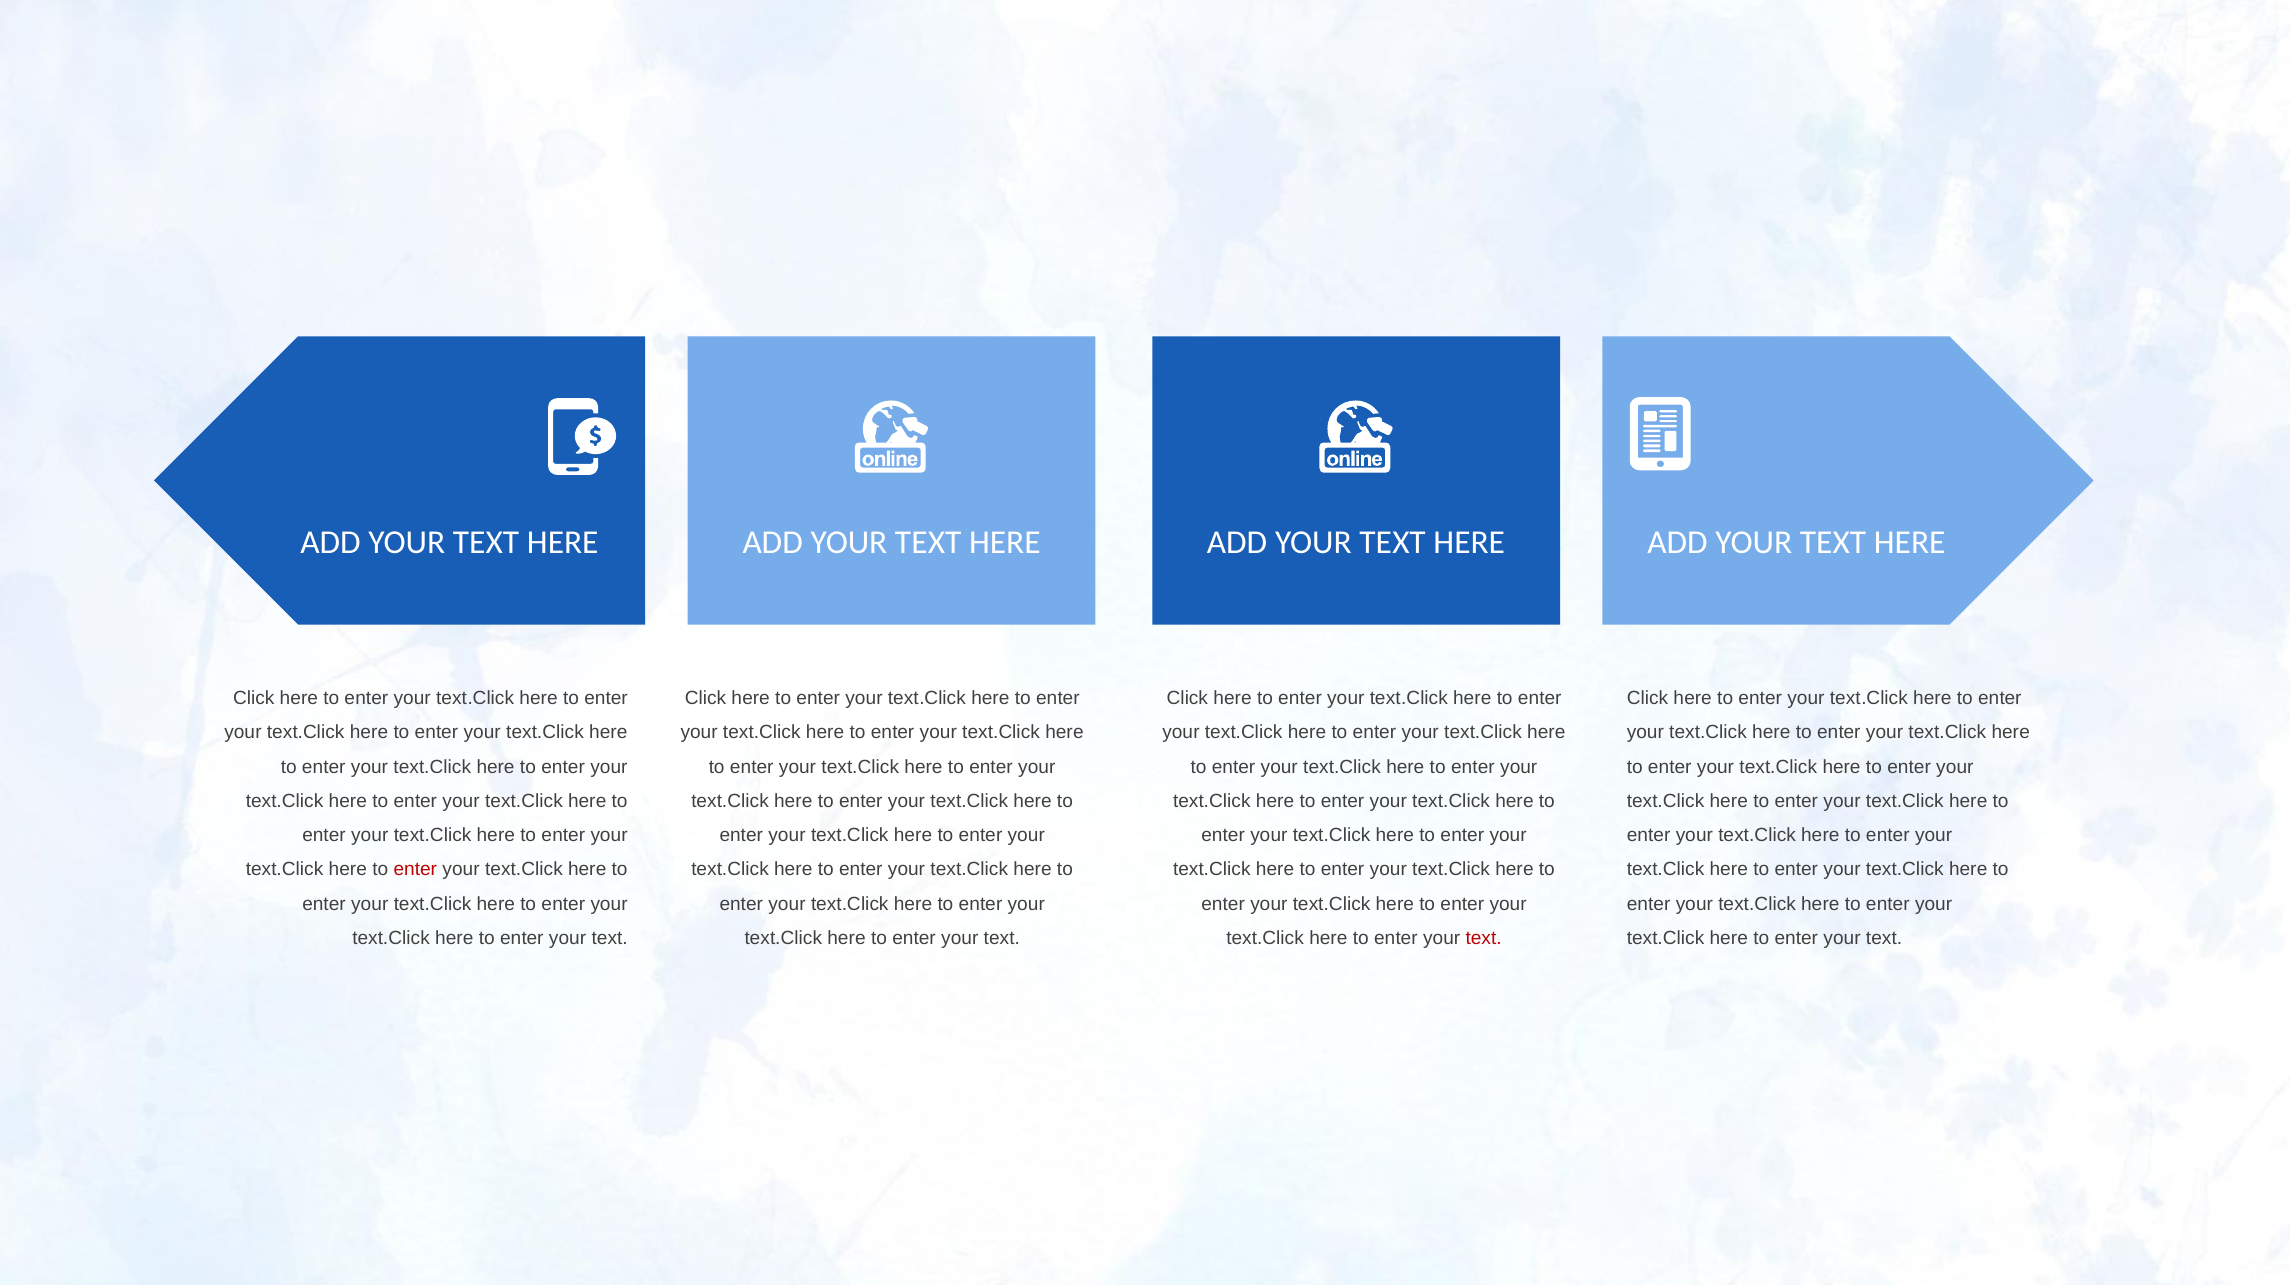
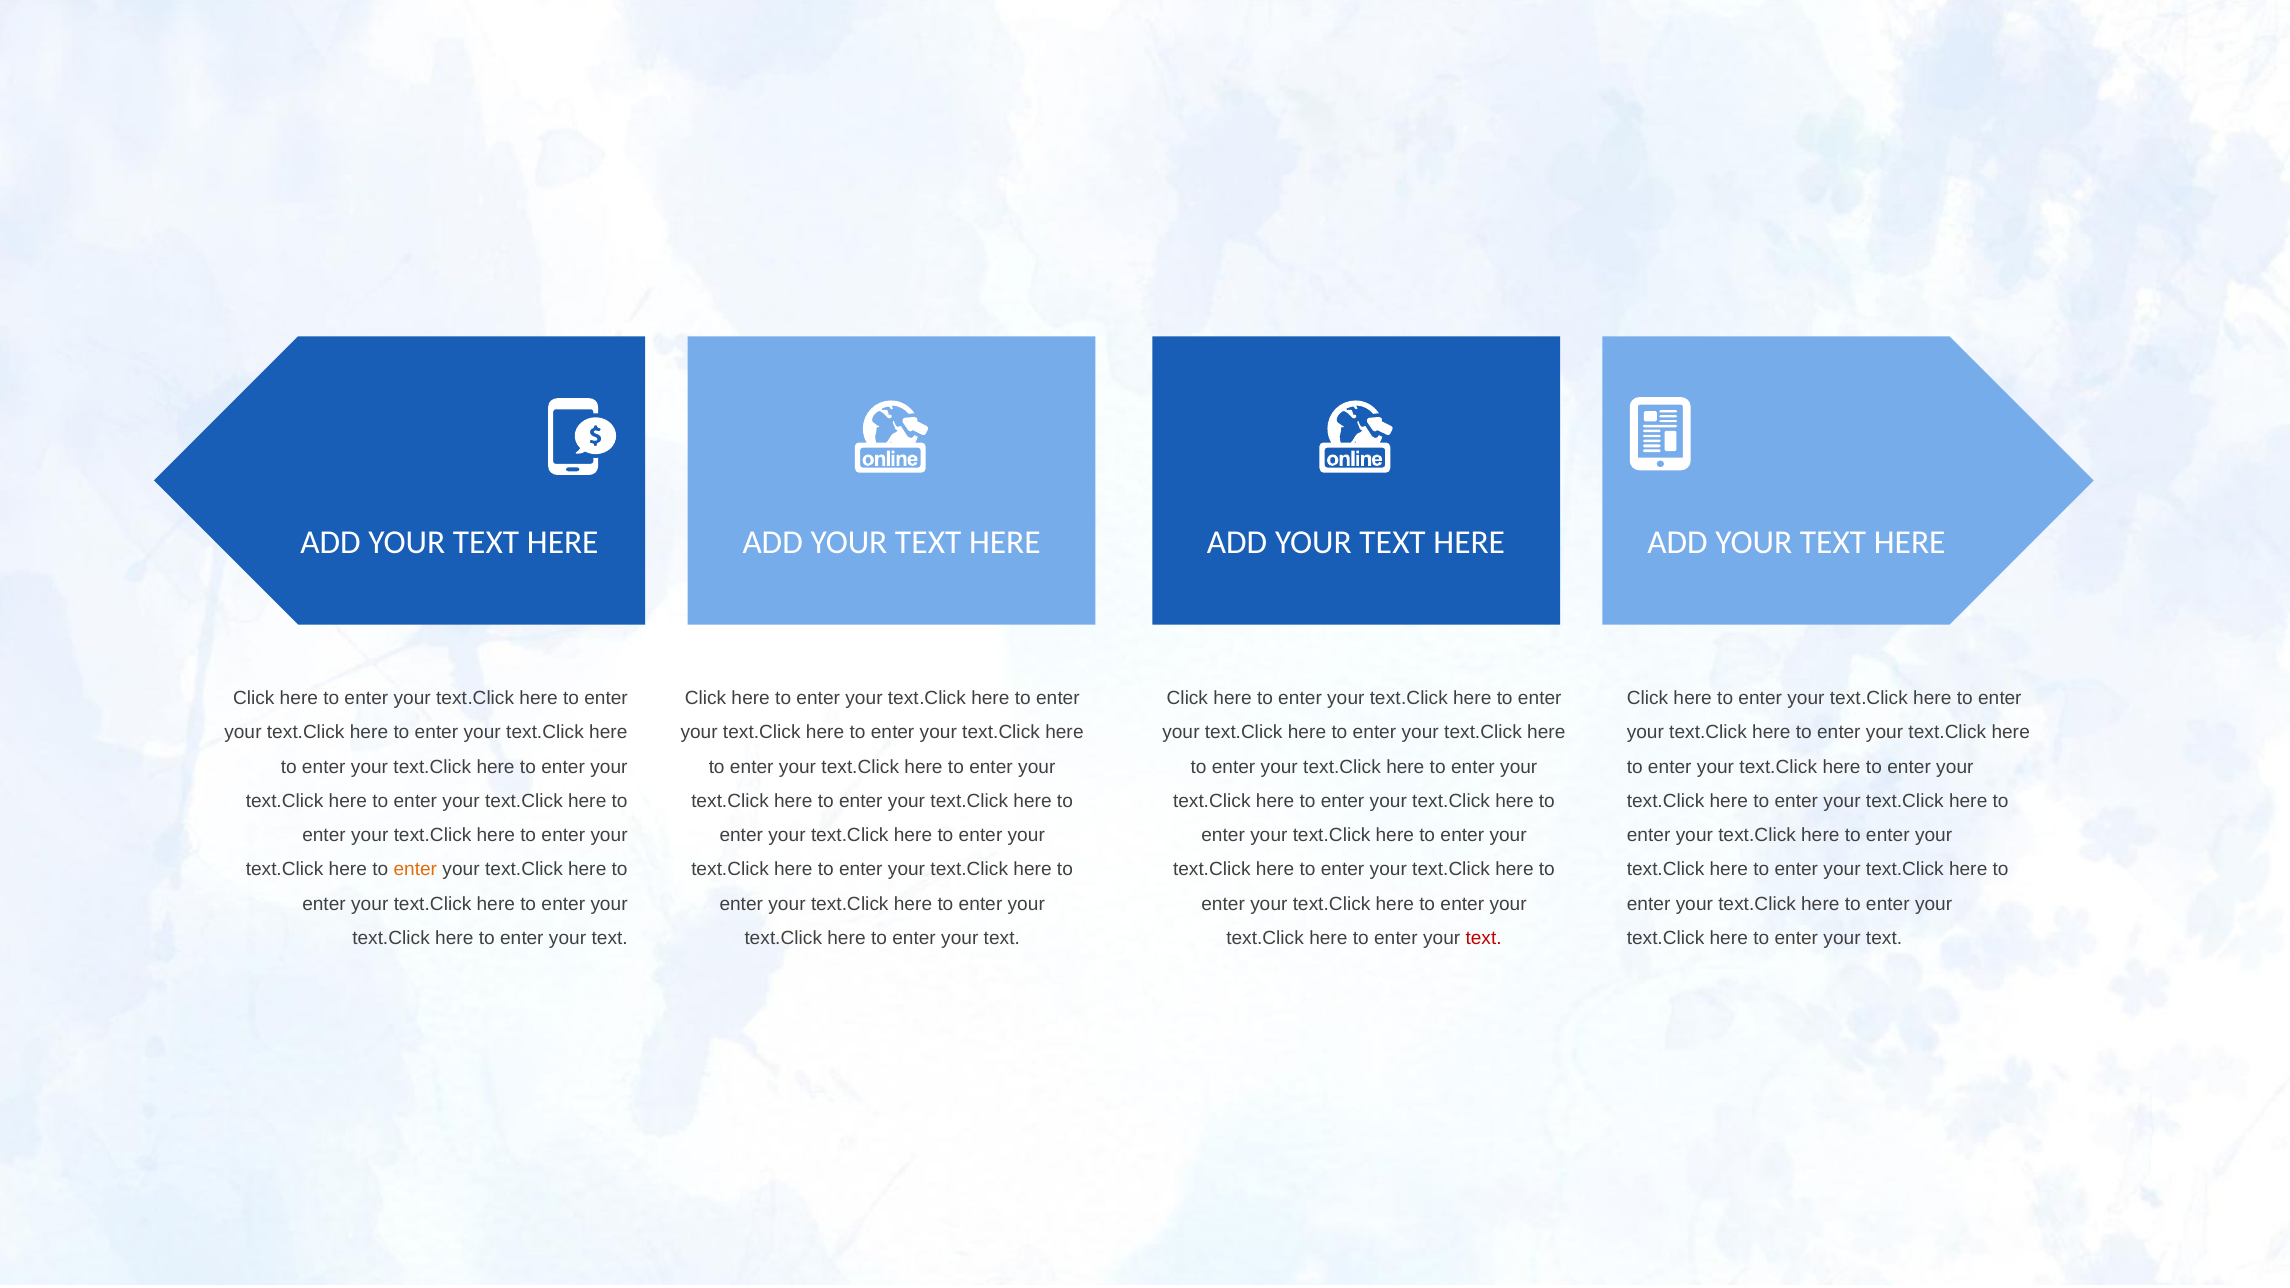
enter at (415, 870) colour: red -> orange
